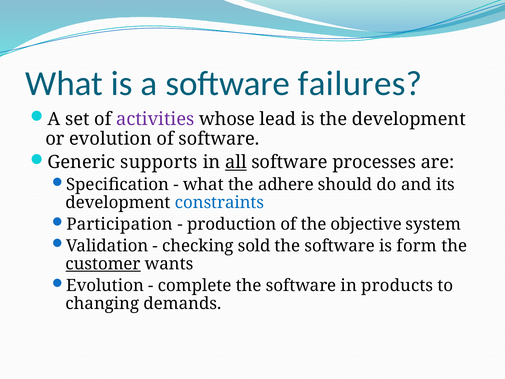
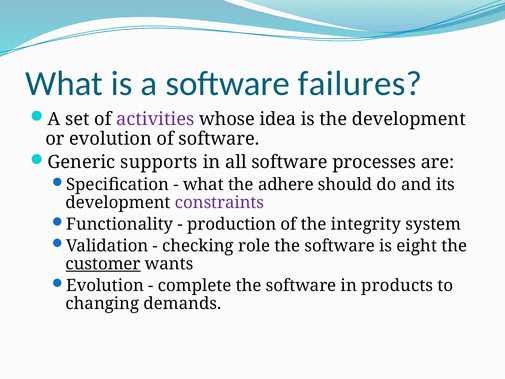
lead: lead -> idea
all underline: present -> none
constraints colour: blue -> purple
Participation: Participation -> Functionality
objective: objective -> integrity
sold: sold -> role
form: form -> eight
